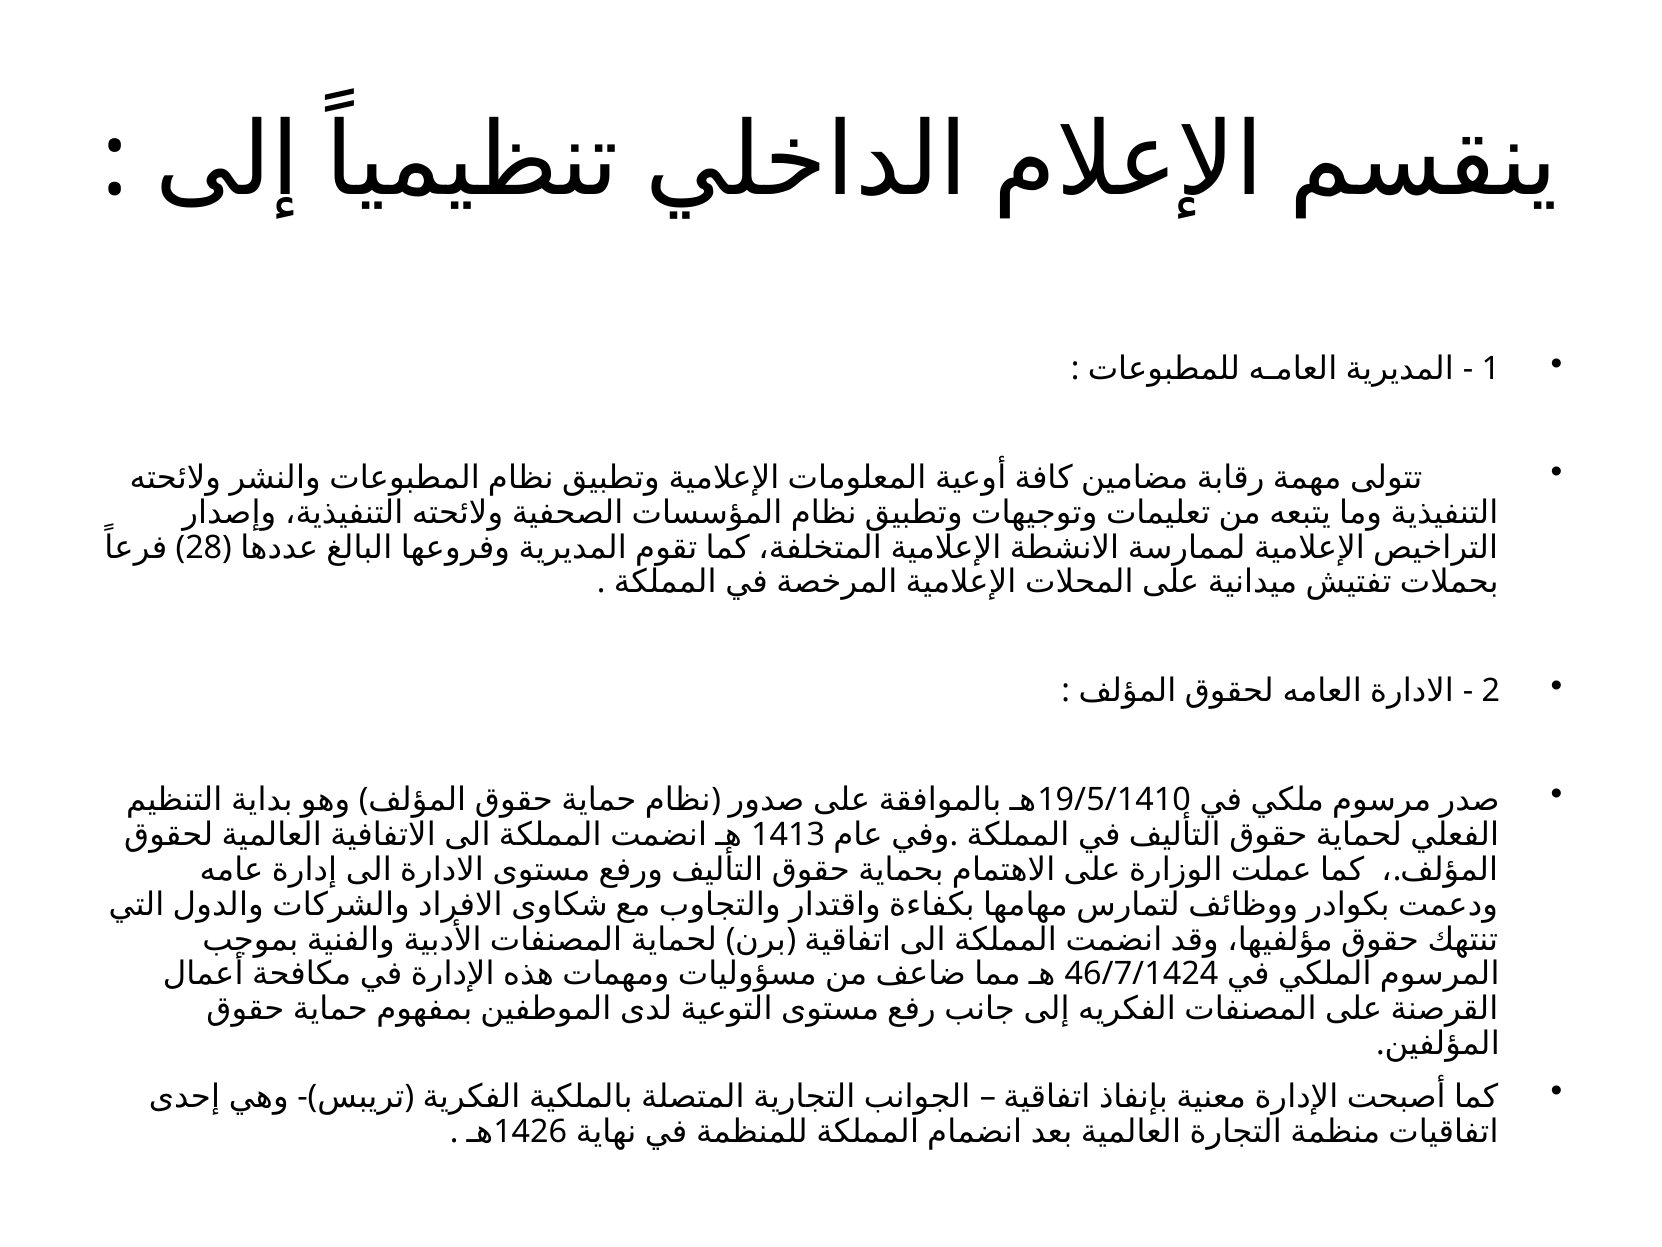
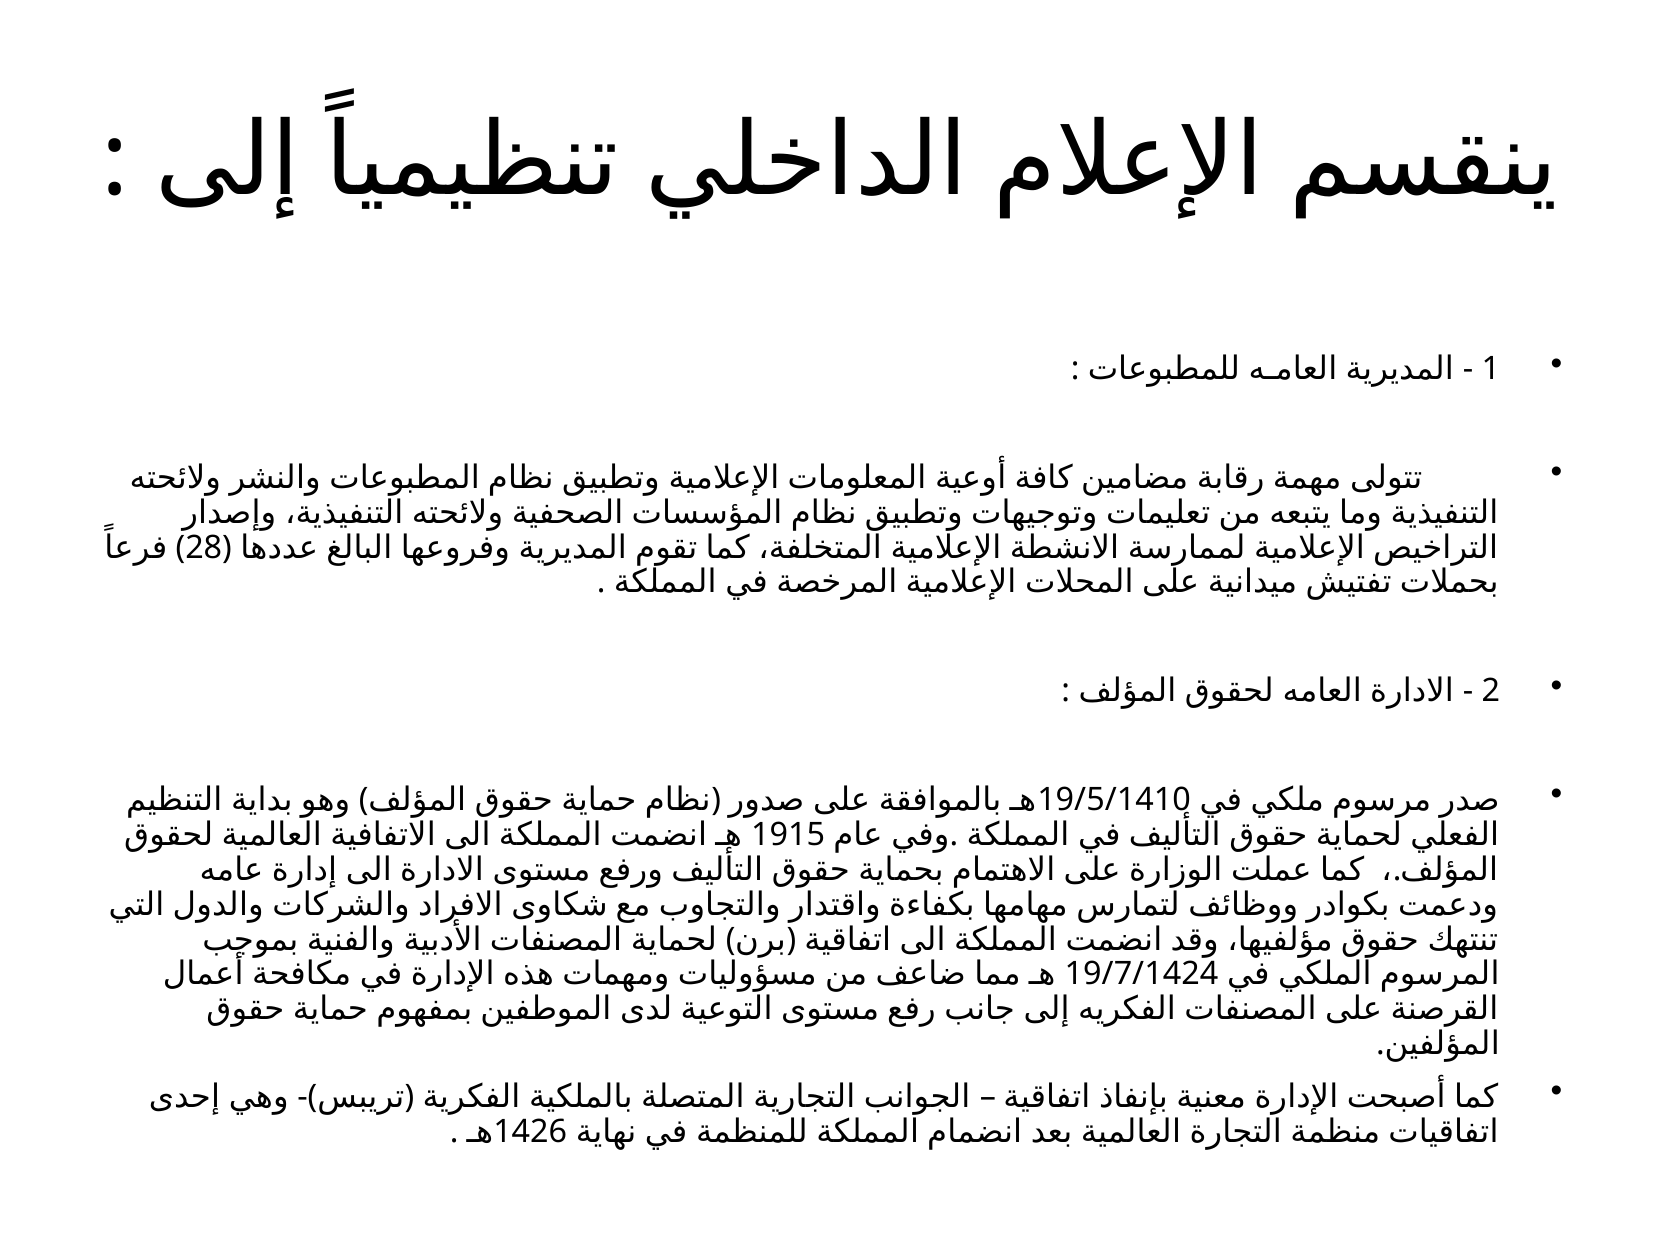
1413: 1413 -> 1915
46/7/1424: 46/7/1424 -> 19/7/1424
